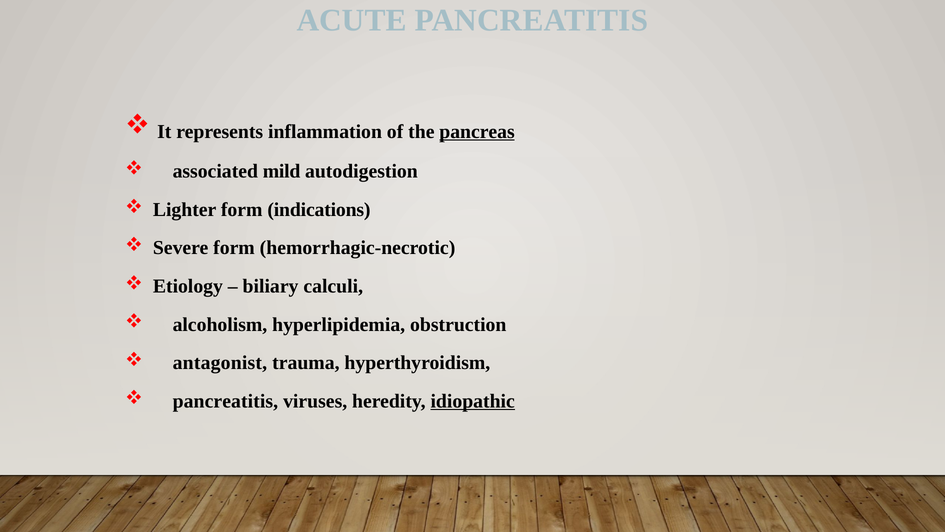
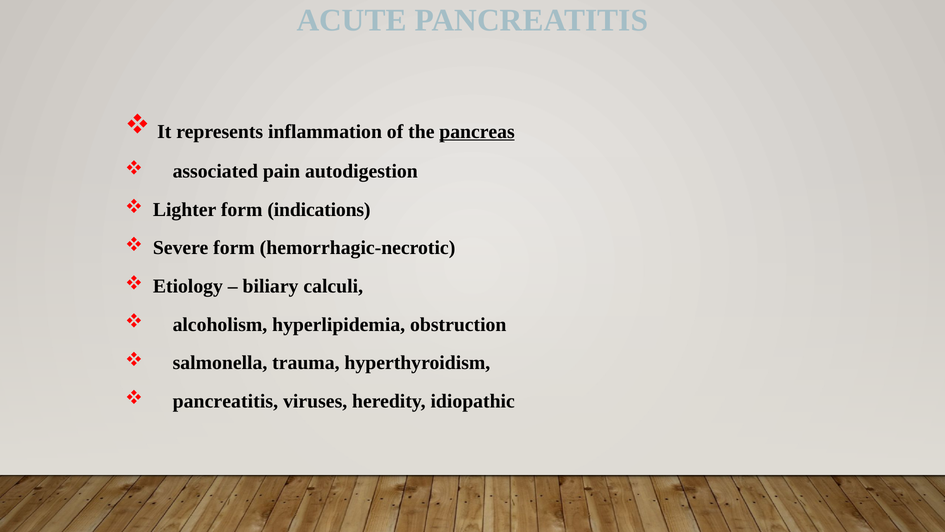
mild: mild -> pain
antagonist: antagonist -> salmonella
idiopathic underline: present -> none
